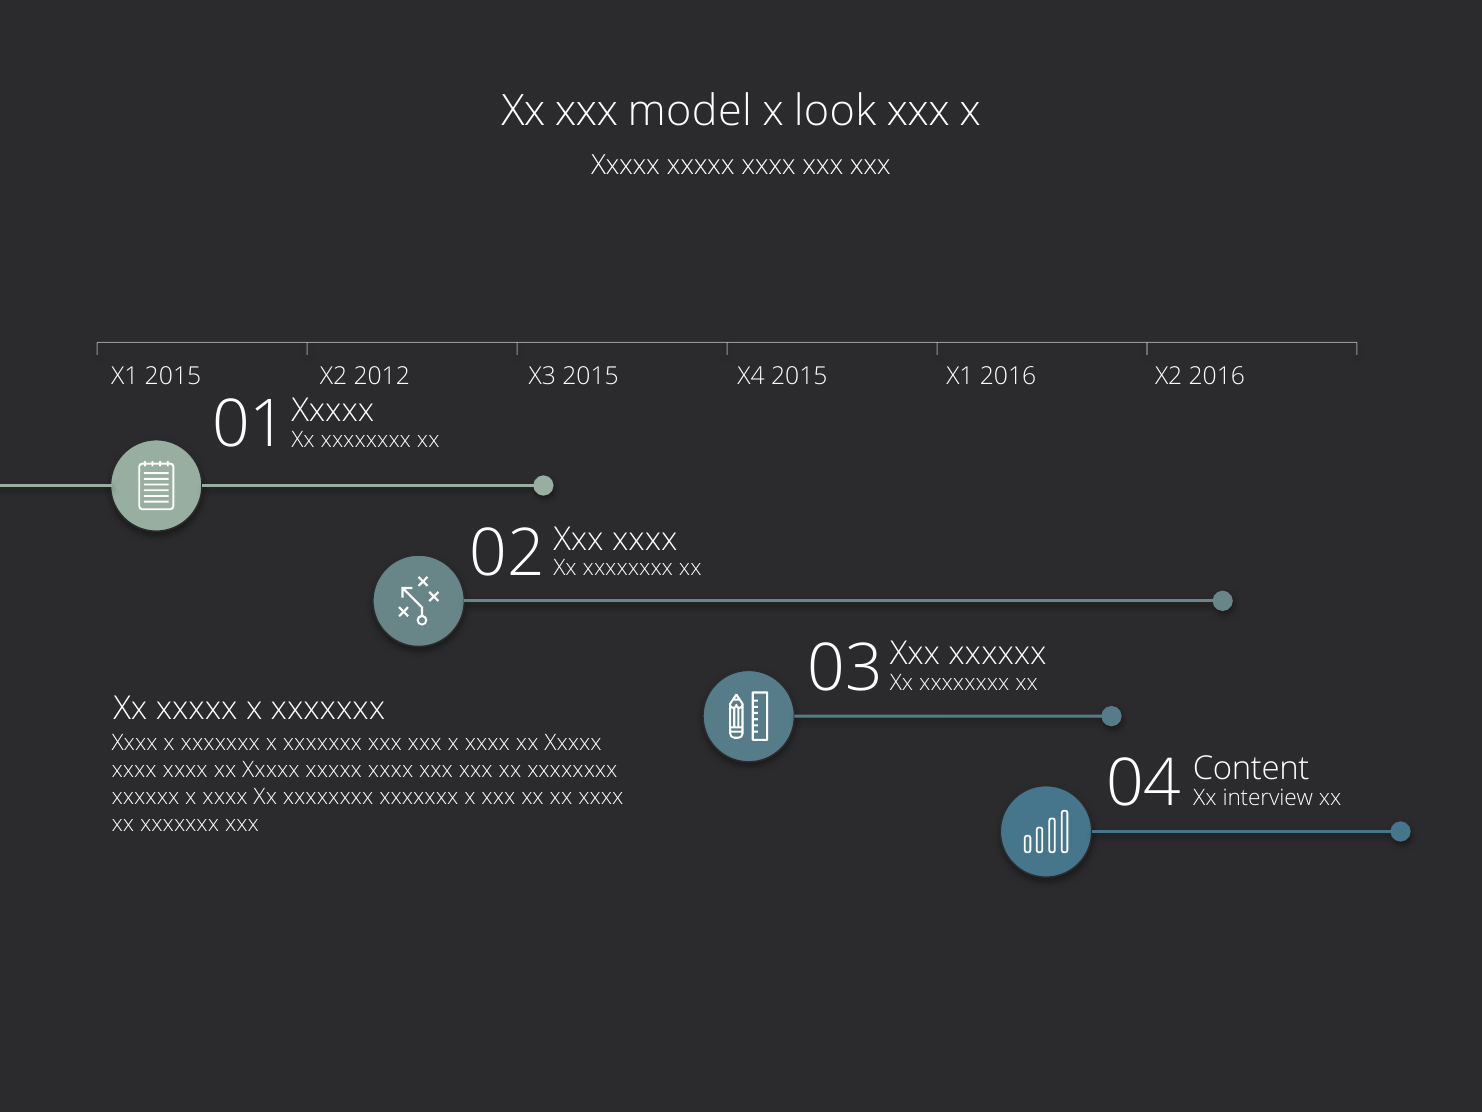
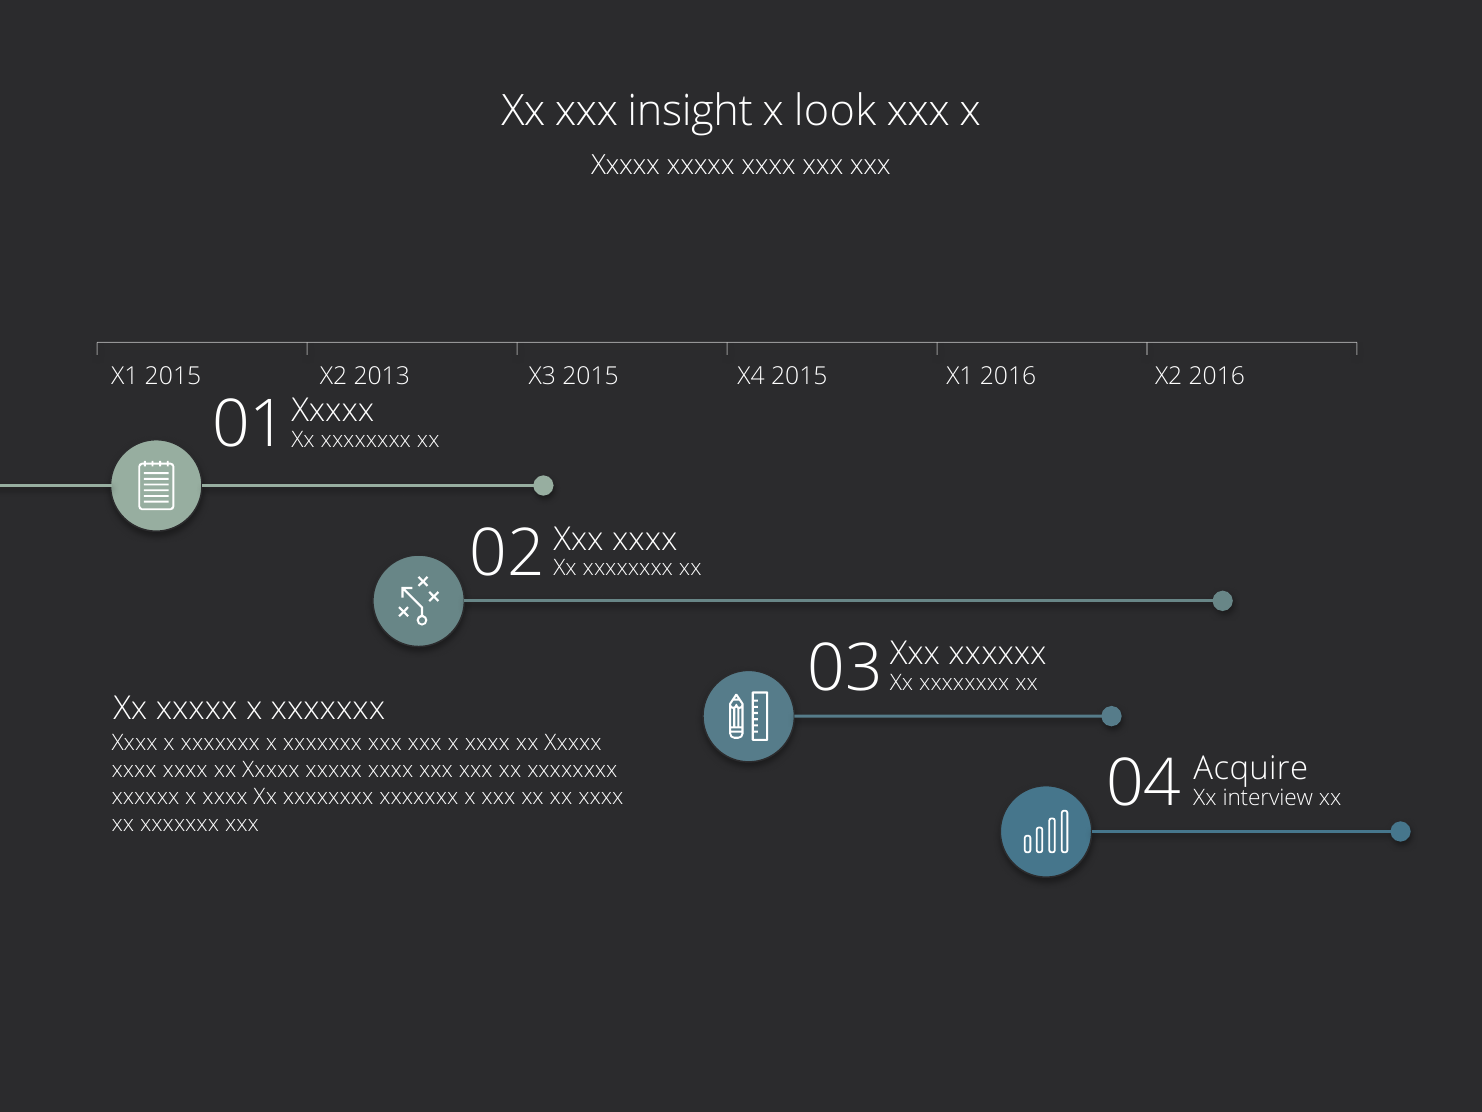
model: model -> insight
2012: 2012 -> 2013
Content: Content -> Acquire
